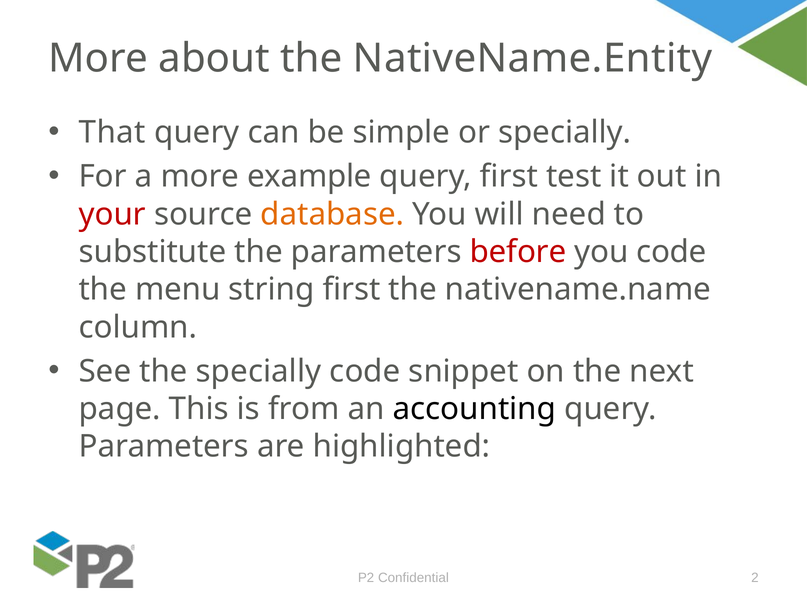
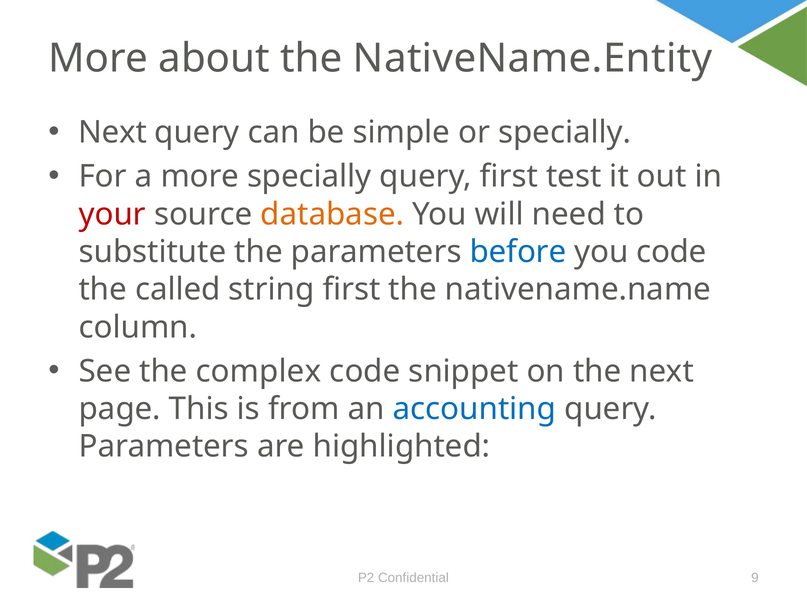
That at (112, 133): That -> Next
more example: example -> specially
before colour: red -> blue
menu: menu -> called
the specially: specially -> complex
accounting colour: black -> blue
2: 2 -> 9
